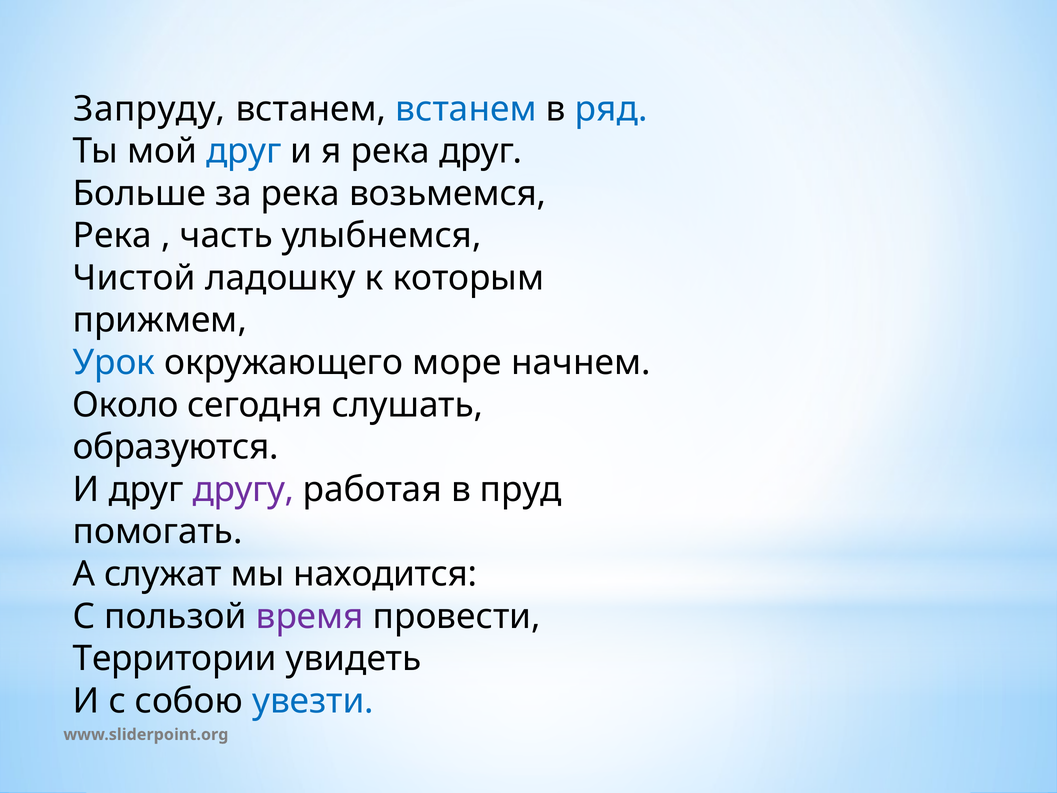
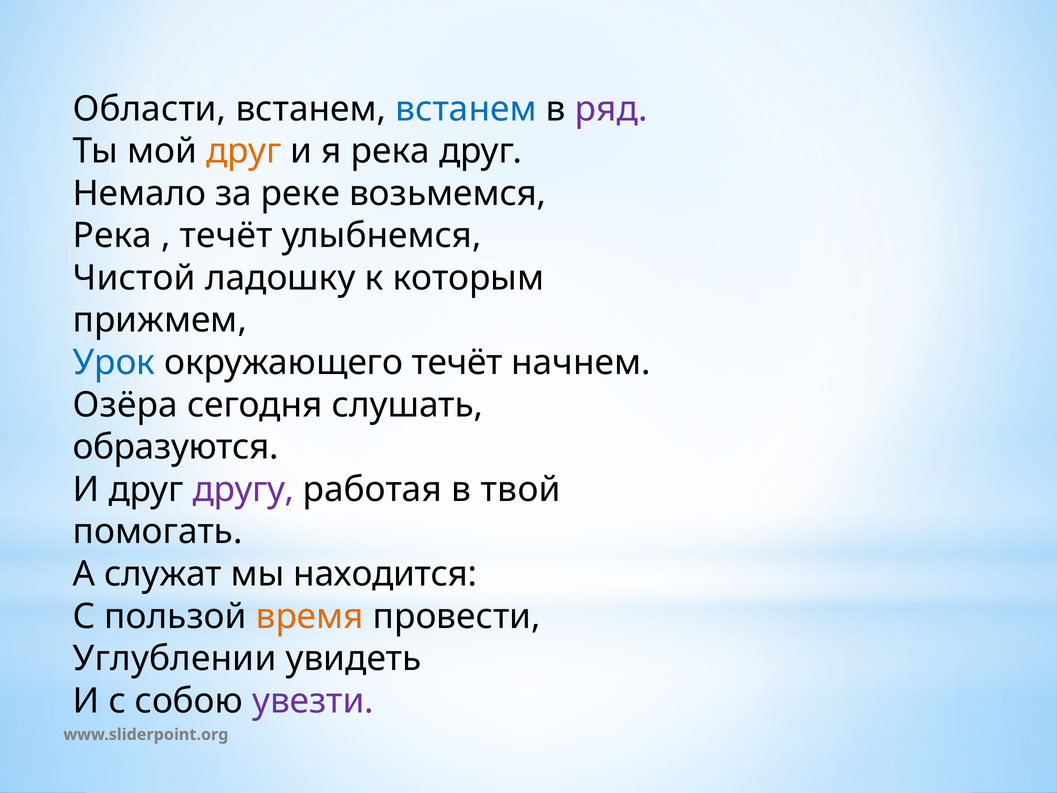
Запруду: Запруду -> Области
ряд colour: blue -> purple
друг at (244, 151) colour: blue -> orange
Больше: Больше -> Немало
за река: река -> реке
часть at (226, 236): часть -> течёт
окружающего море: море -> течёт
Около: Около -> Озёра
пруд: пруд -> твой
время colour: purple -> orange
Территории: Территории -> Углублении
увезти colour: blue -> purple
